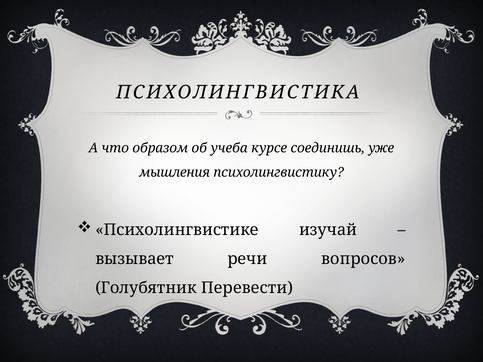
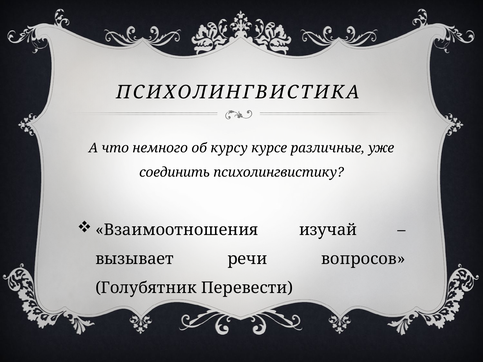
образом: образом -> немного
учеба: учеба -> курсу
соединишь: соединишь -> различные
мышления: мышления -> соединить
Психолингвистике: Психолингвистике -> Взаимоотношения
